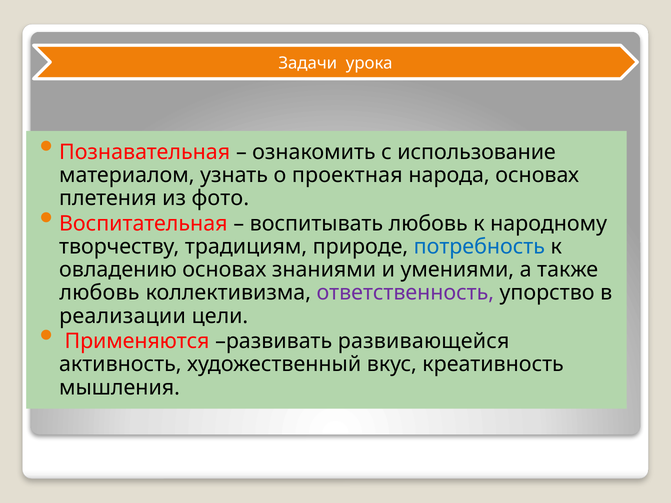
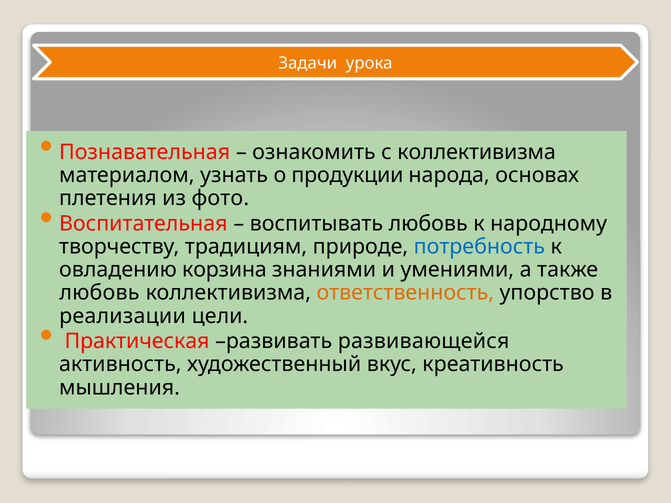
с использование: использование -> коллективизма
проектная: проектная -> продукции
овладению основах: основах -> корзина
ответственность colour: purple -> orange
Применяются: Применяются -> Практическая
